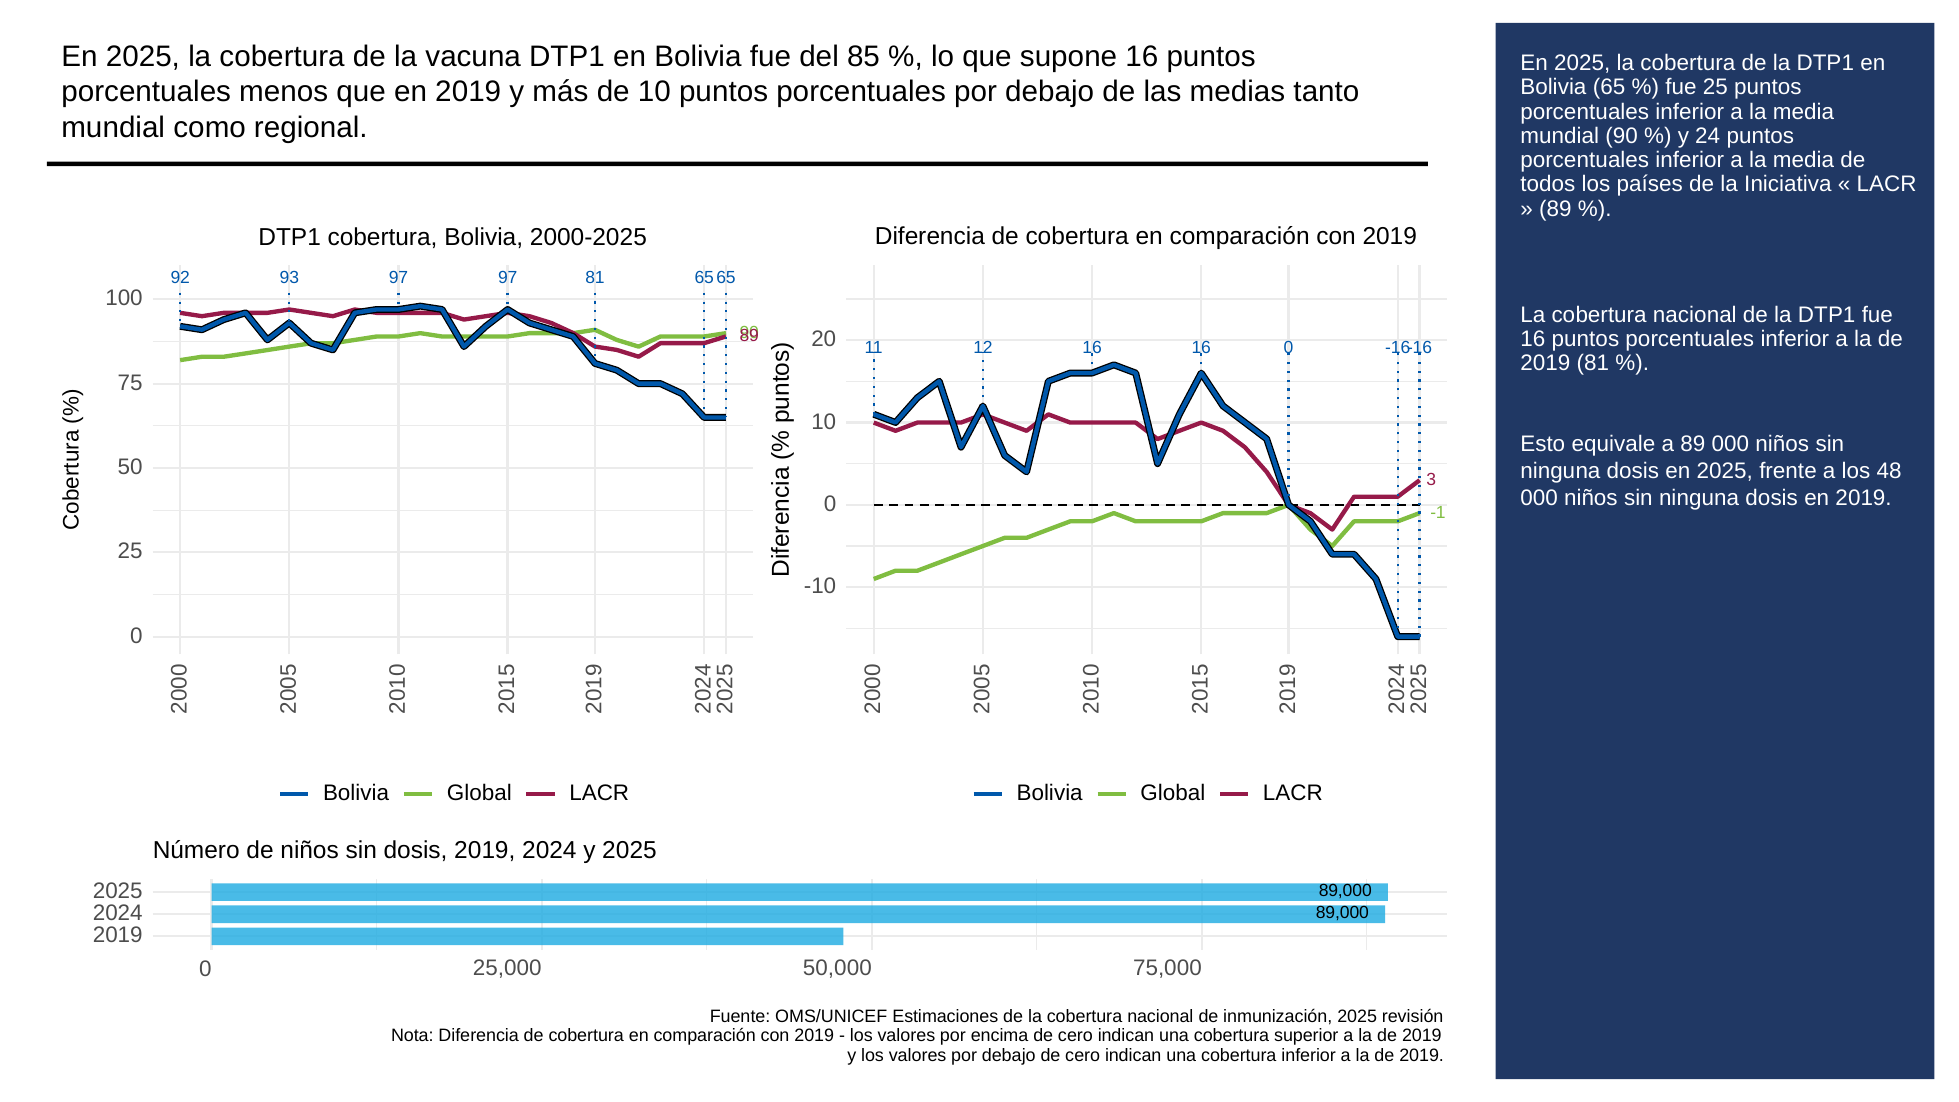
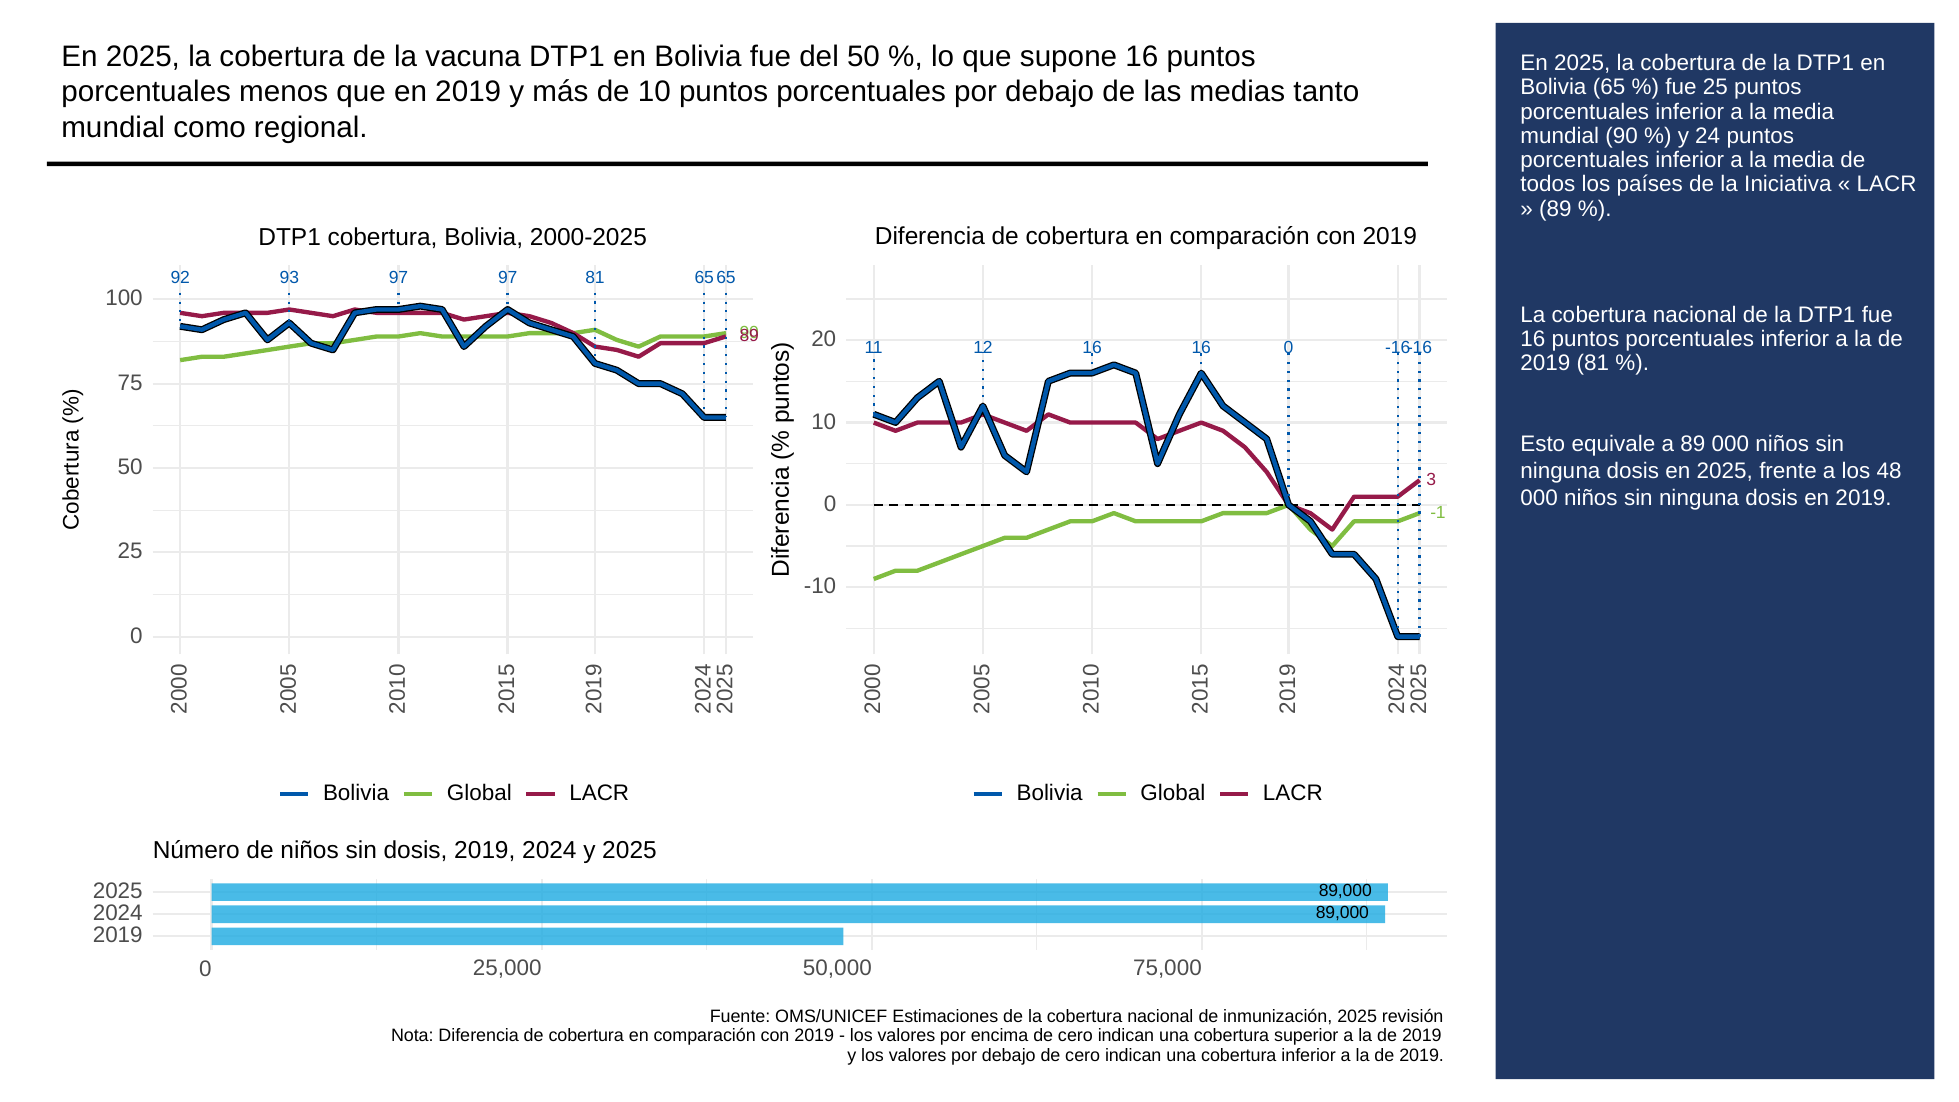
del 85: 85 -> 50
